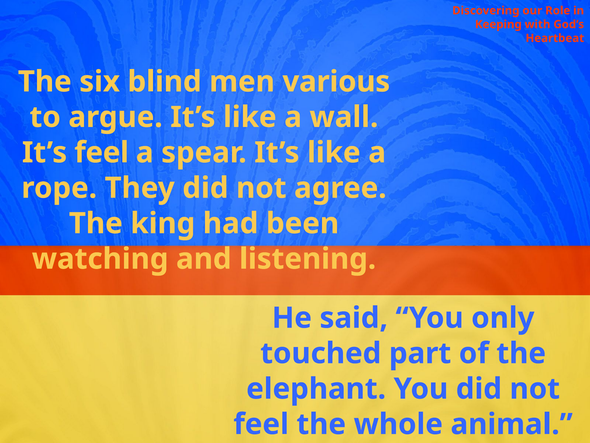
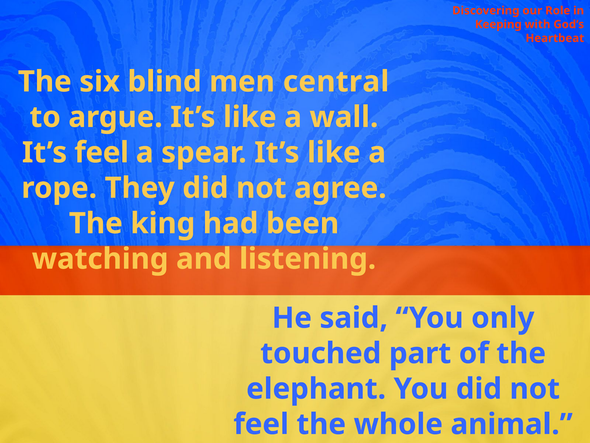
various: various -> central
